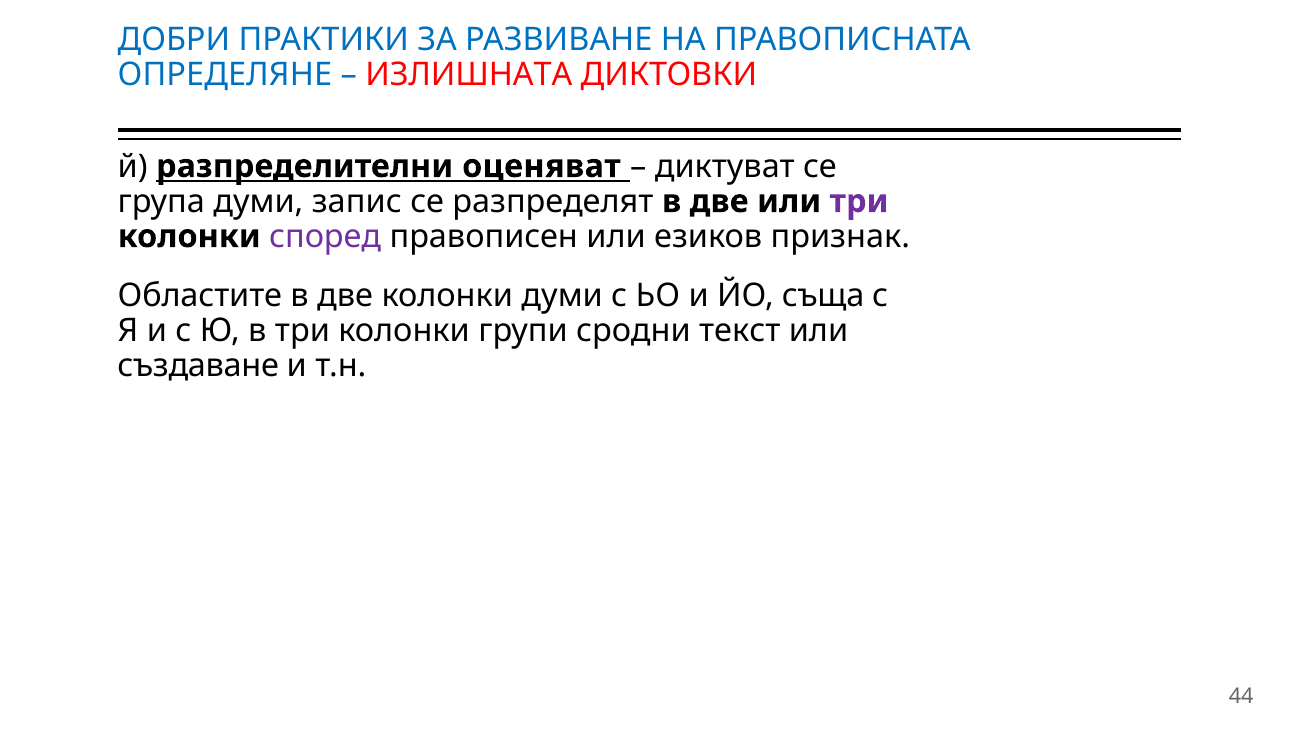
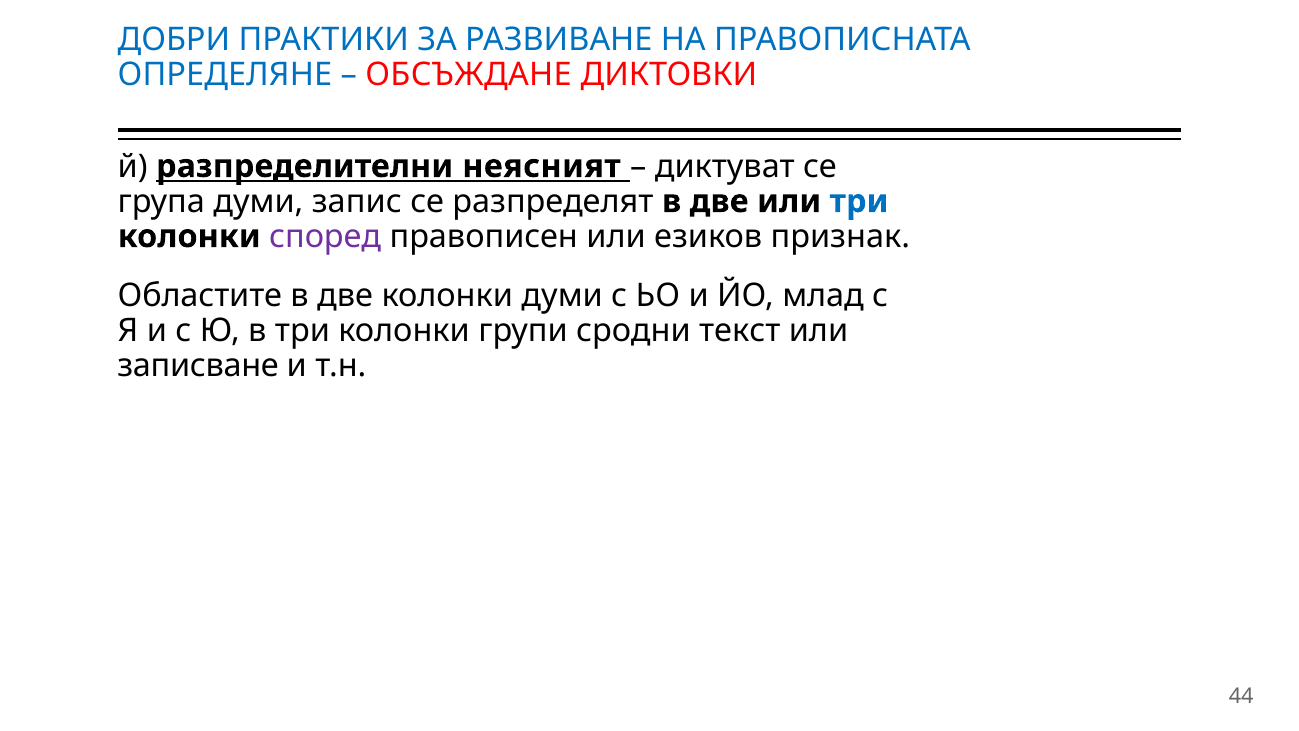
ИЗЛИШНАТА: ИЗЛИШНАТА -> ОБСЪЖДАНЕ
оценяват: оценяват -> неясният
три at (859, 201) colour: purple -> blue
съща: съща -> млад
създаване: създаване -> записване
